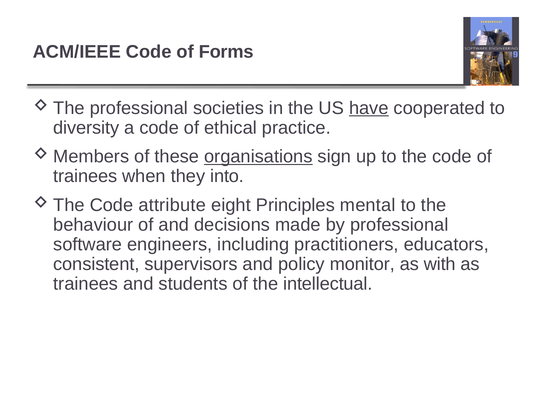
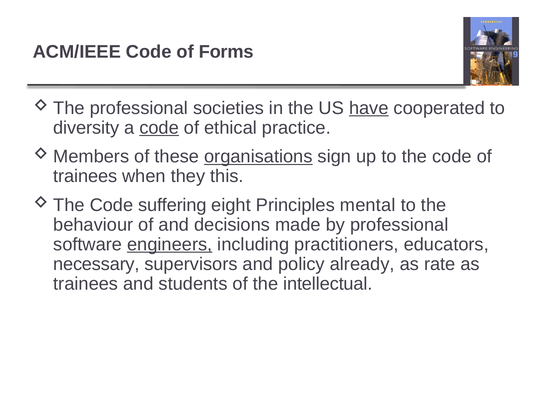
code at (159, 128) underline: none -> present
into: into -> this
attribute: attribute -> suffering
engineers underline: none -> present
consistent: consistent -> necessary
monitor: monitor -> already
with: with -> rate
